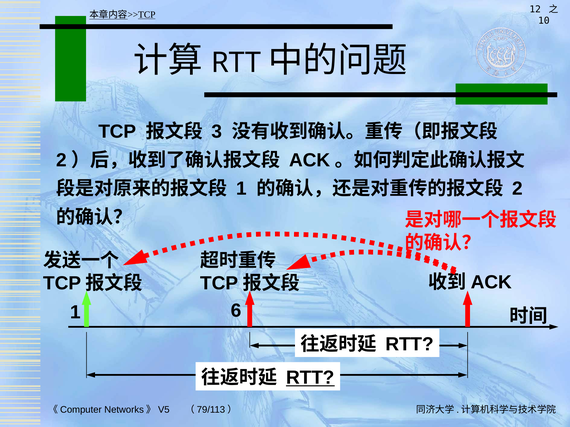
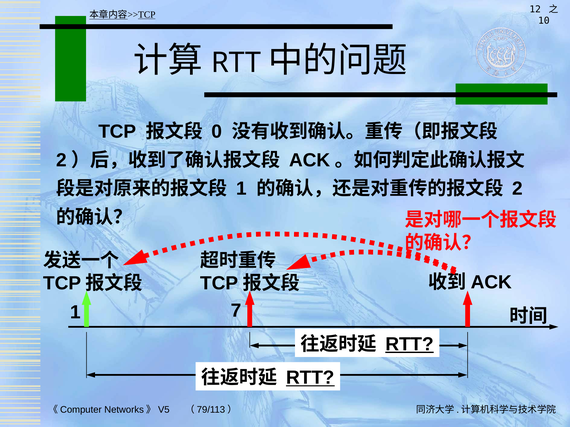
3: 3 -> 0
6: 6 -> 7
RTT at (410, 345) underline: none -> present
